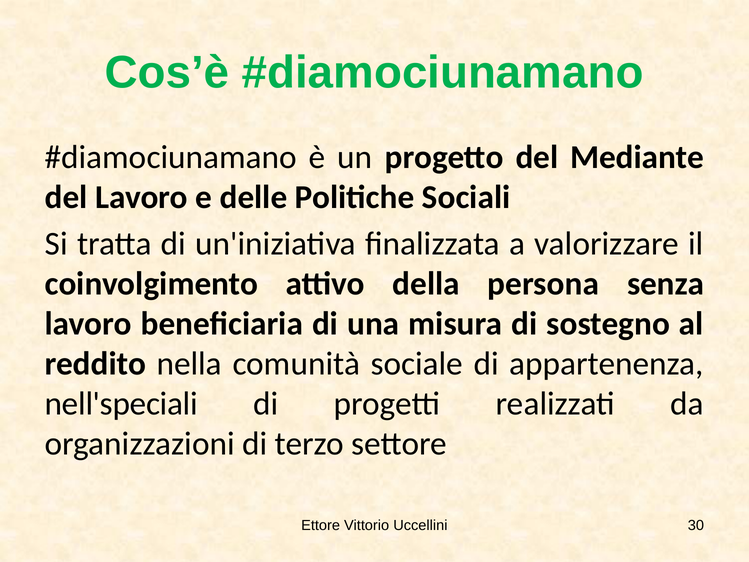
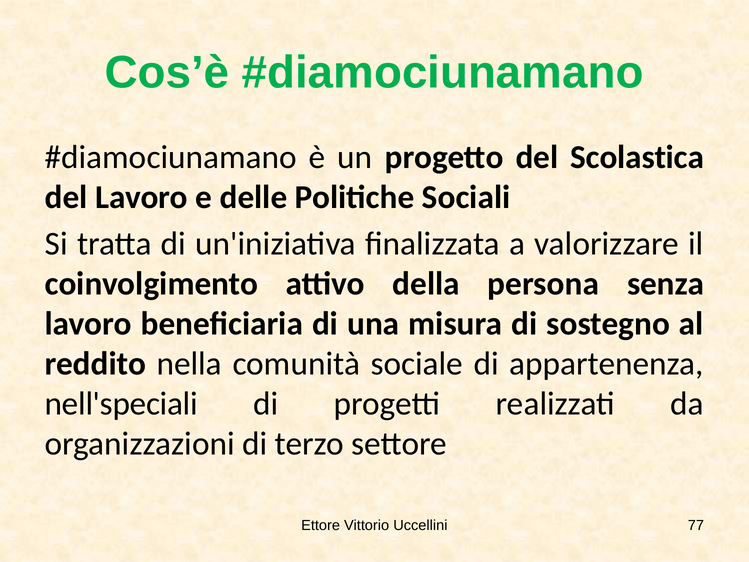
Mediante: Mediante -> Scolastica
30: 30 -> 77
